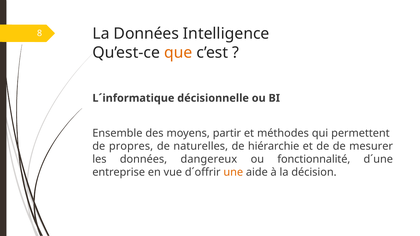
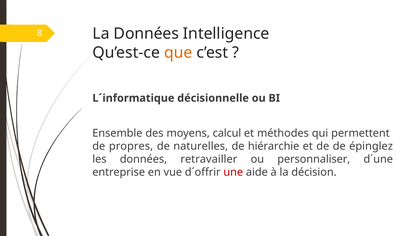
partir: partir -> calcul
mesurer: mesurer -> épinglez
dangereux: dangereux -> retravailler
fonctionnalité: fonctionnalité -> personnaliser
une colour: orange -> red
